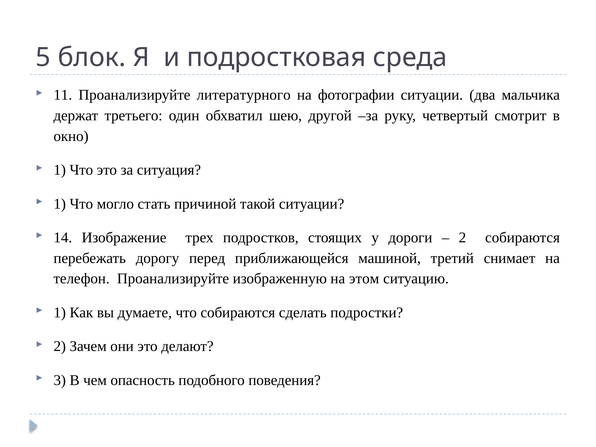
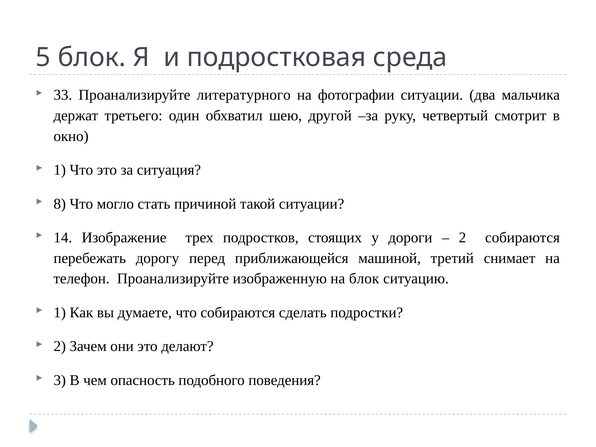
11: 11 -> 33
1 at (60, 204): 1 -> 8
на этом: этом -> блок
